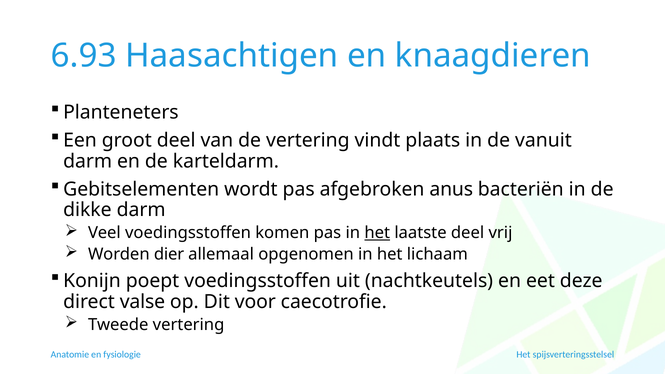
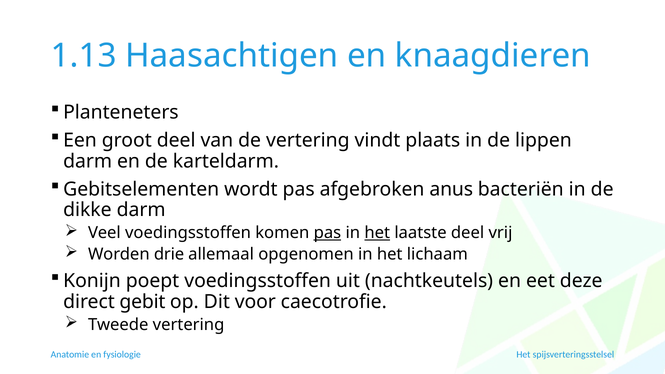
6.93: 6.93 -> 1.13
vanuit: vanuit -> lippen
pas at (327, 233) underline: none -> present
dier: dier -> drie
valse: valse -> gebit
